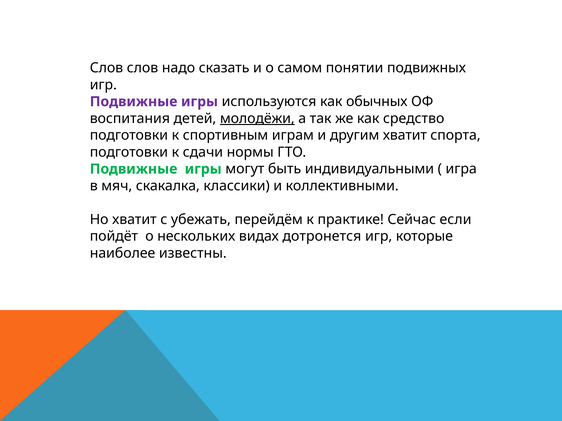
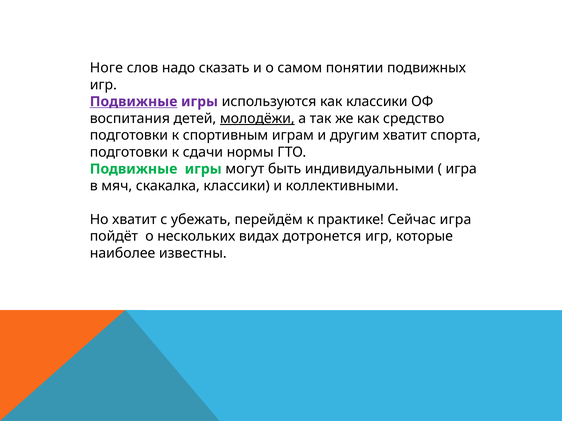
Слов at (106, 68): Слов -> Ноге
Подвижные at (134, 102) underline: none -> present
как обычных: обычных -> классики
Сейчас если: если -> игра
